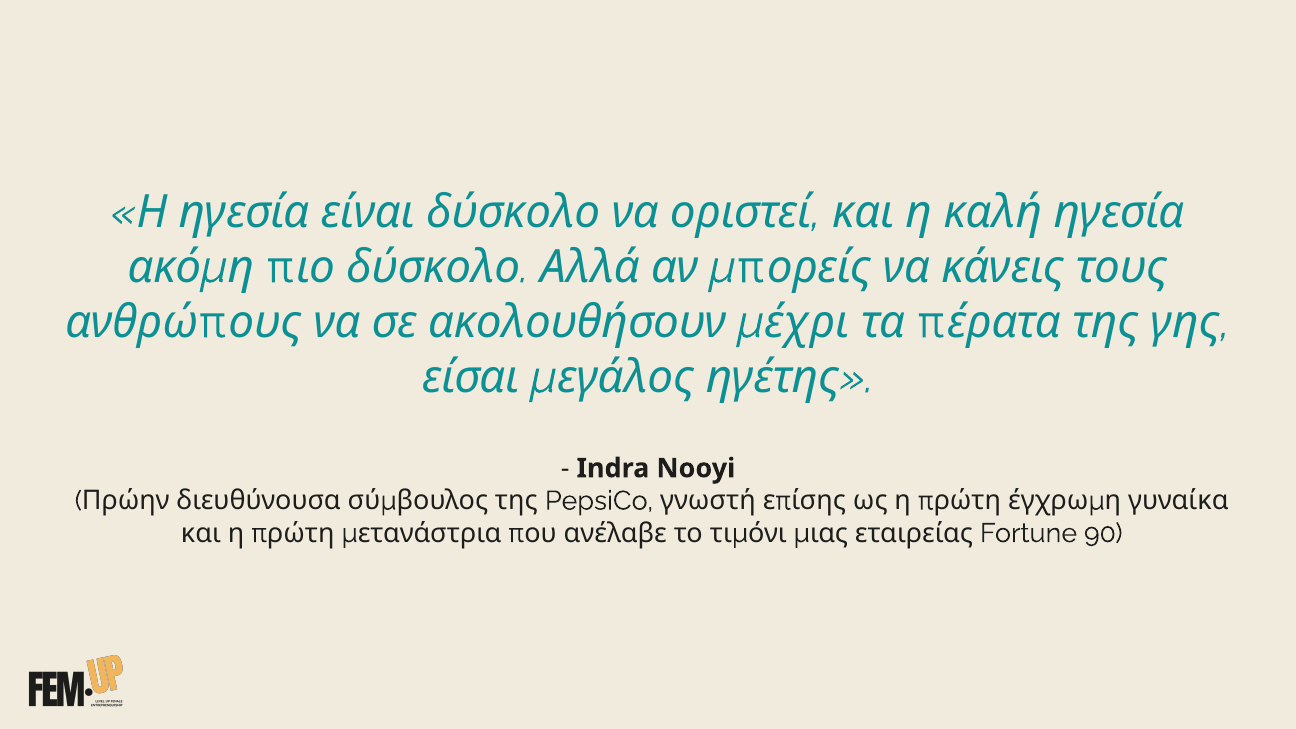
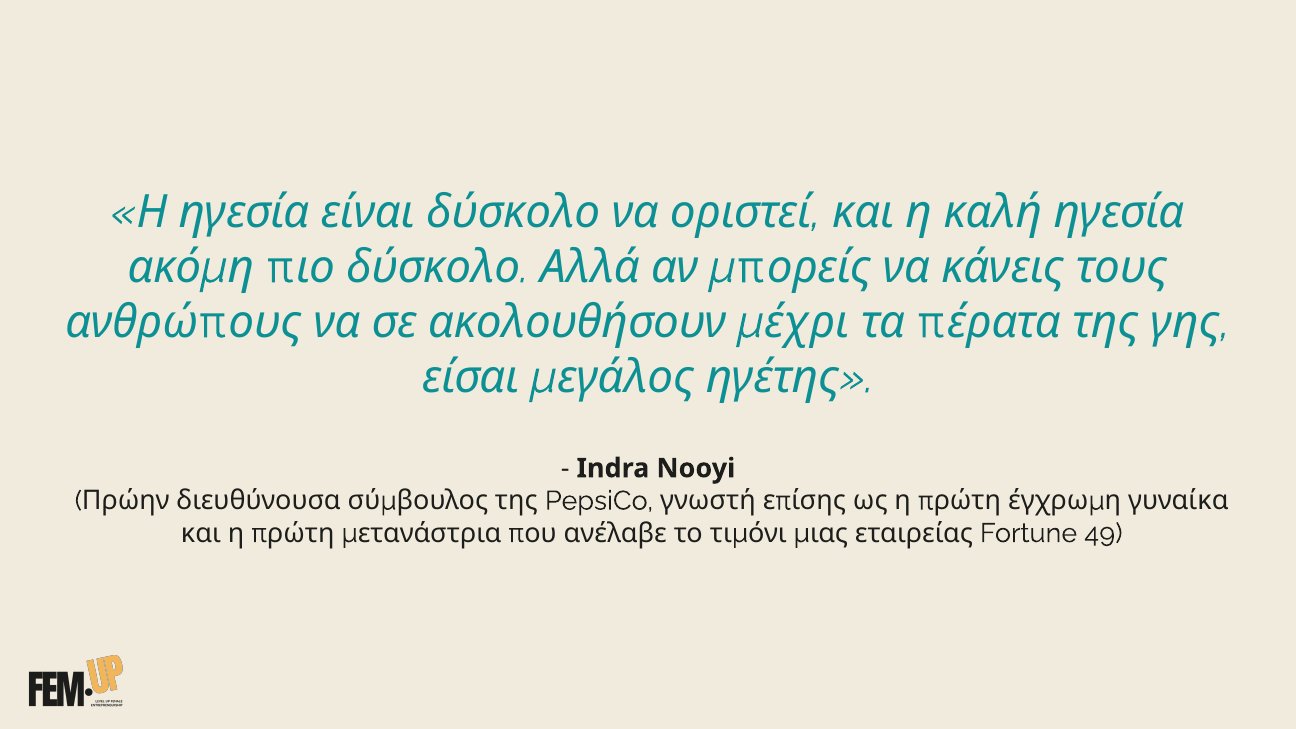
90: 90 -> 49
